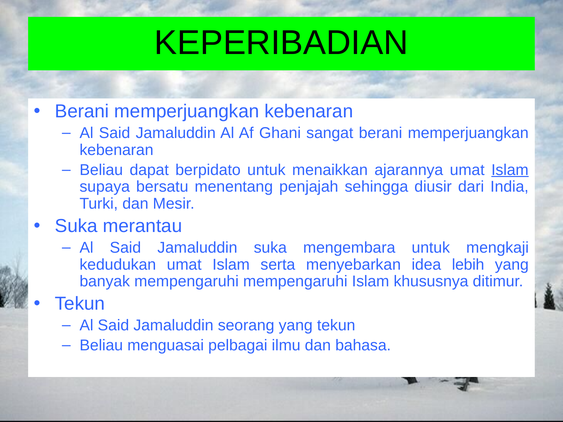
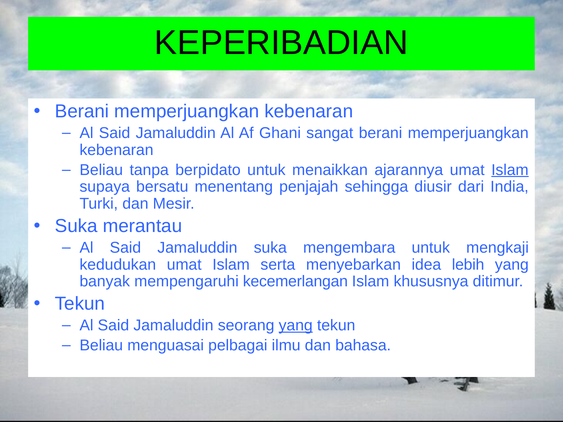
dapat: dapat -> tanpa
mempengaruhi mempengaruhi: mempengaruhi -> kecemerlangan
yang at (296, 326) underline: none -> present
